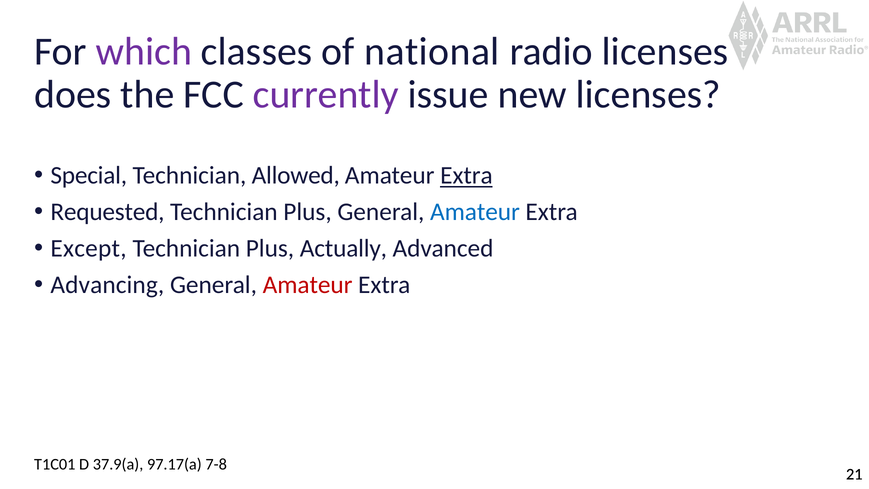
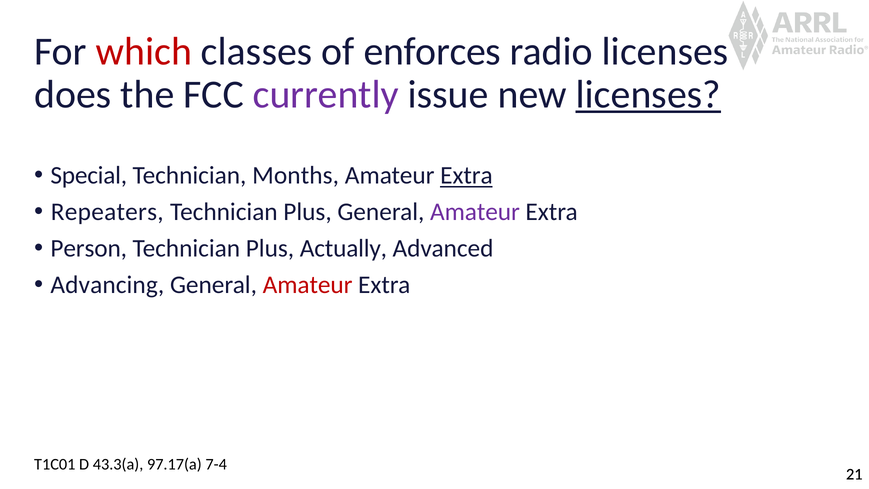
which colour: purple -> red
national: national -> enforces
licenses at (648, 95) underline: none -> present
Allowed: Allowed -> Months
Requested: Requested -> Repeaters
Amateur at (475, 212) colour: blue -> purple
Except: Except -> Person
37.9(a: 37.9(a -> 43.3(a
7-8: 7-8 -> 7-4
